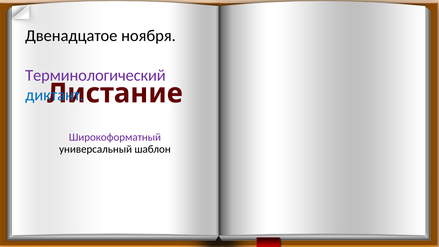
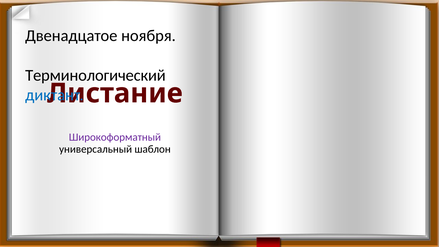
Терминологический colour: purple -> black
